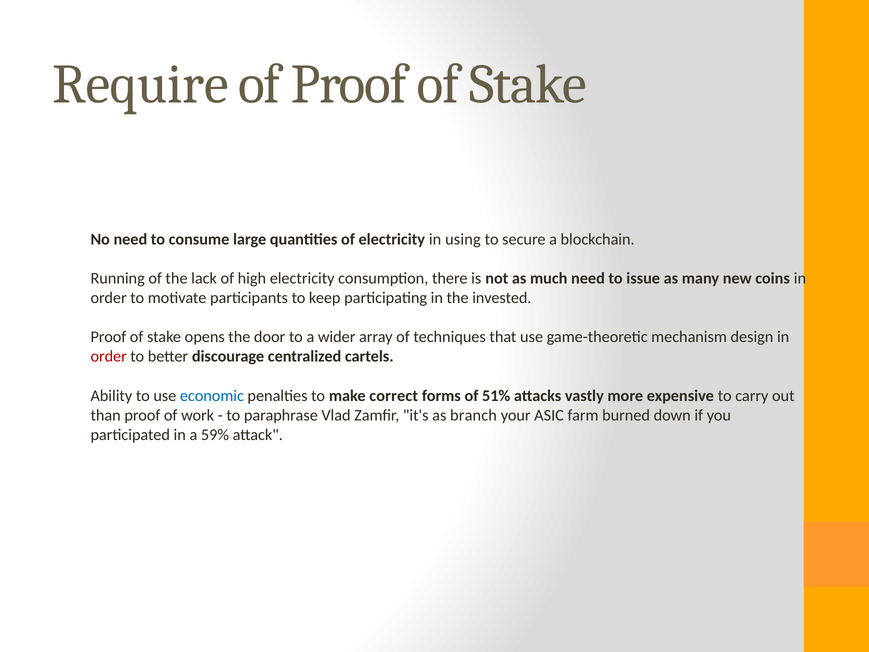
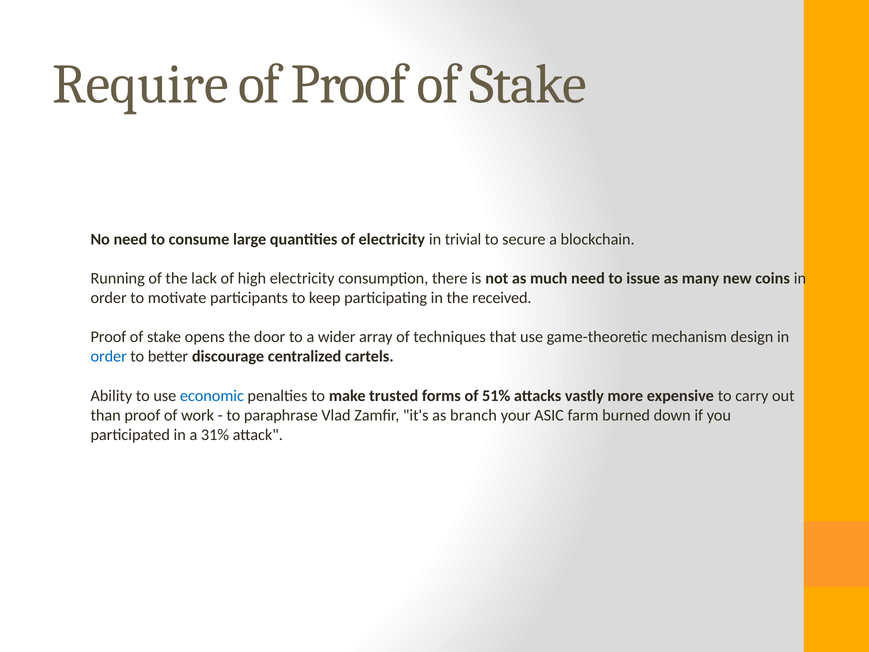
using: using -> trivial
invested: invested -> received
order at (109, 356) colour: red -> blue
correct: correct -> trusted
59%: 59% -> 31%
